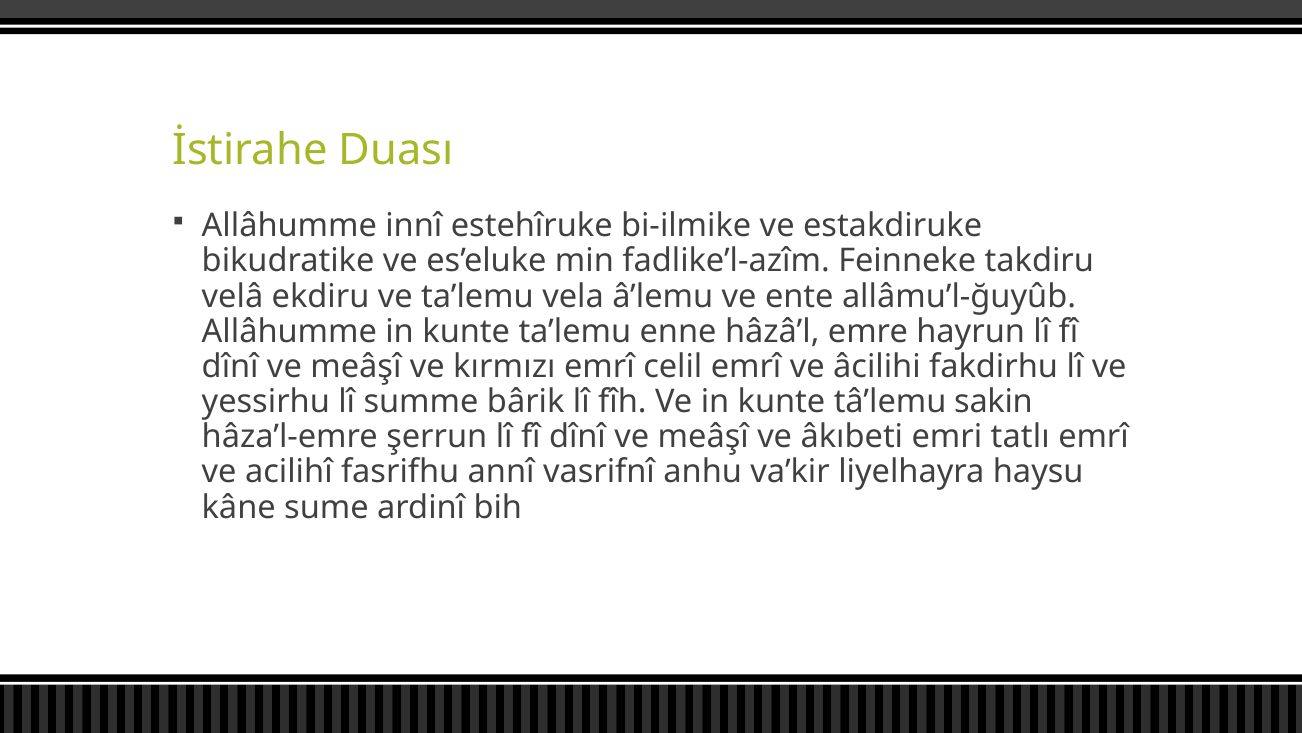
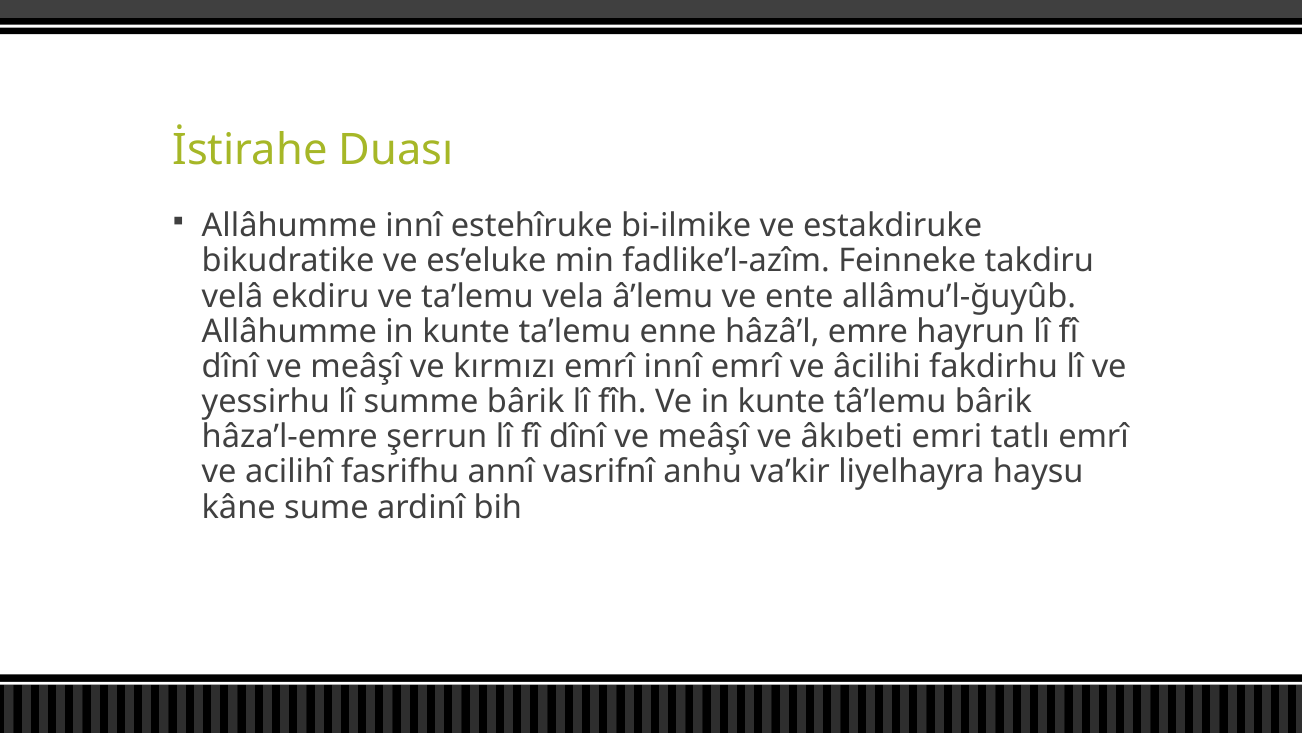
emrî celil: celil -> innî
tâ’lemu sakin: sakin -> bârik
